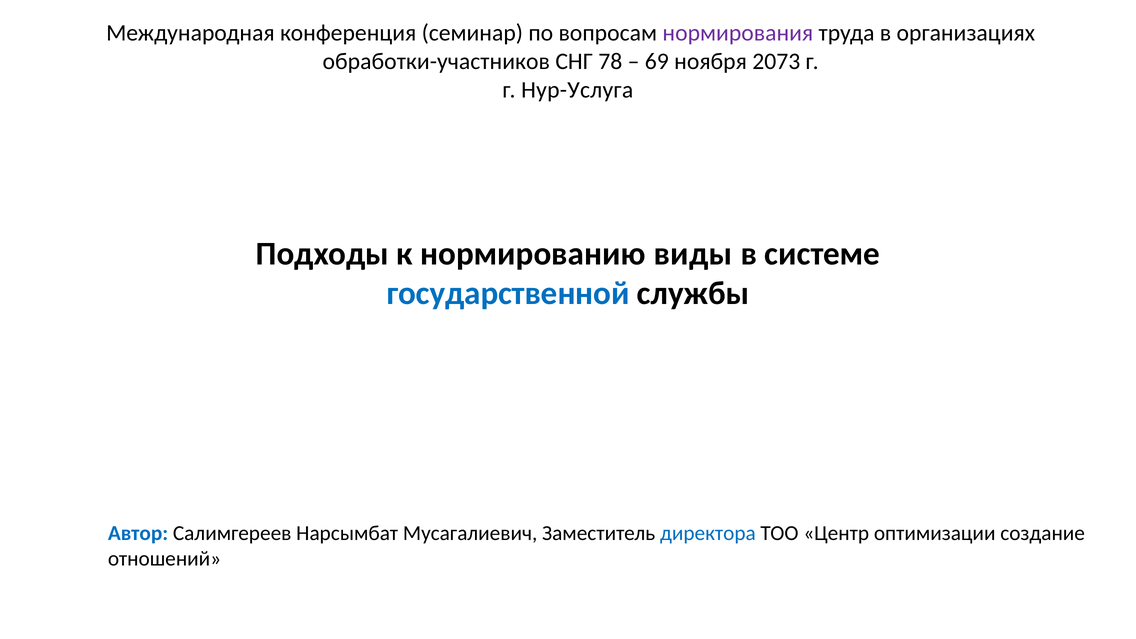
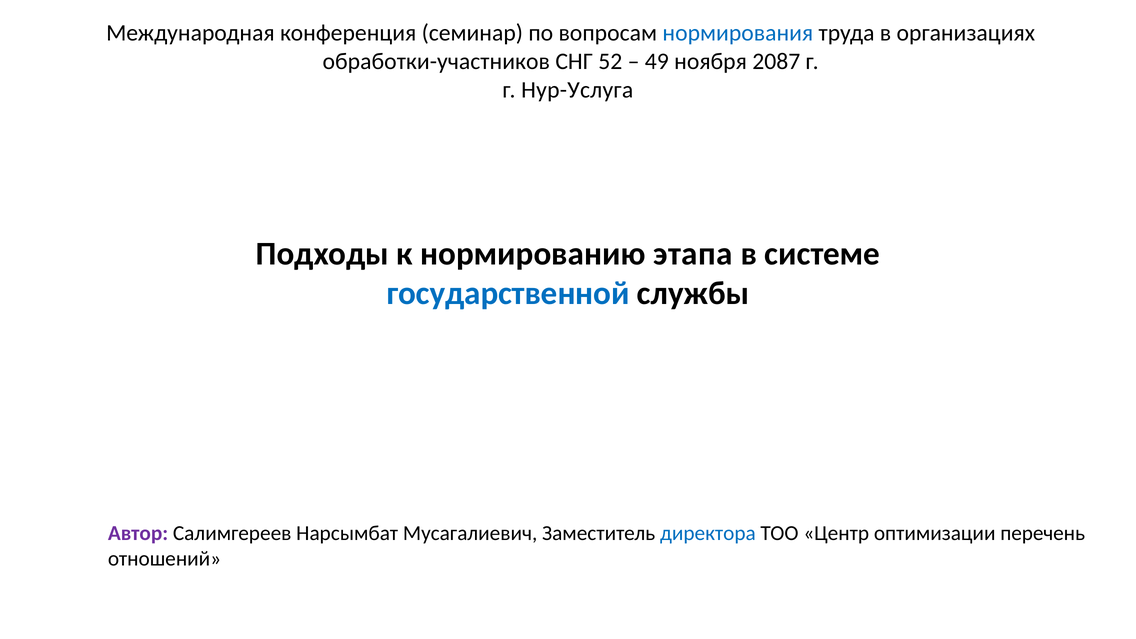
нормирования colour: purple -> blue
78: 78 -> 52
69: 69 -> 49
2073: 2073 -> 2087
виды: виды -> этапа
Автор colour: blue -> purple
создание: создание -> перечень
